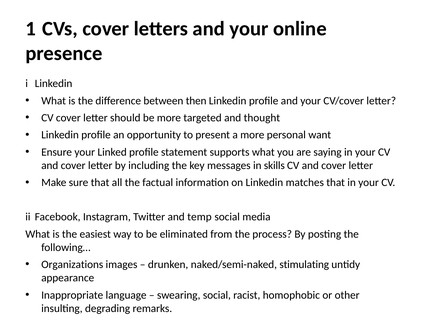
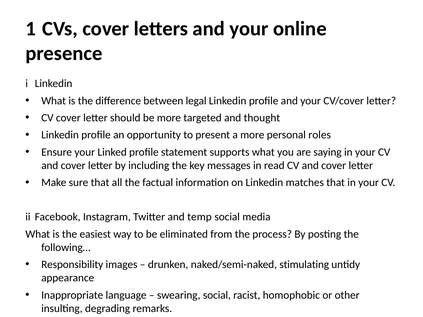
then: then -> legal
want: want -> roles
skills: skills -> read
Organizations: Organizations -> Responsibility
